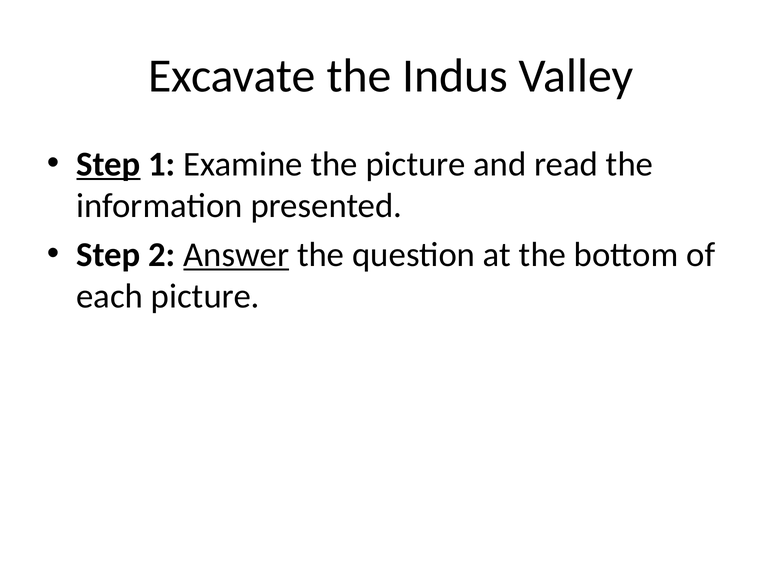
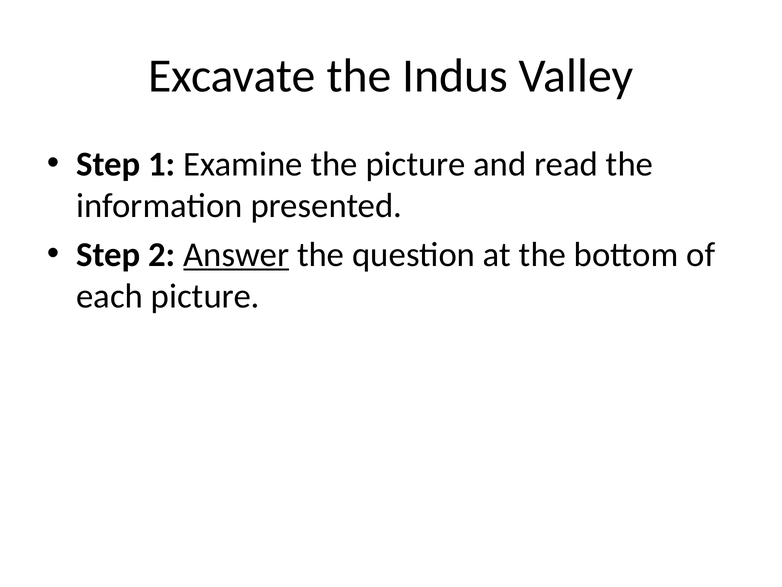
Step at (108, 164) underline: present -> none
